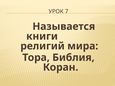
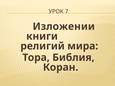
Называется: Называется -> Изложении
